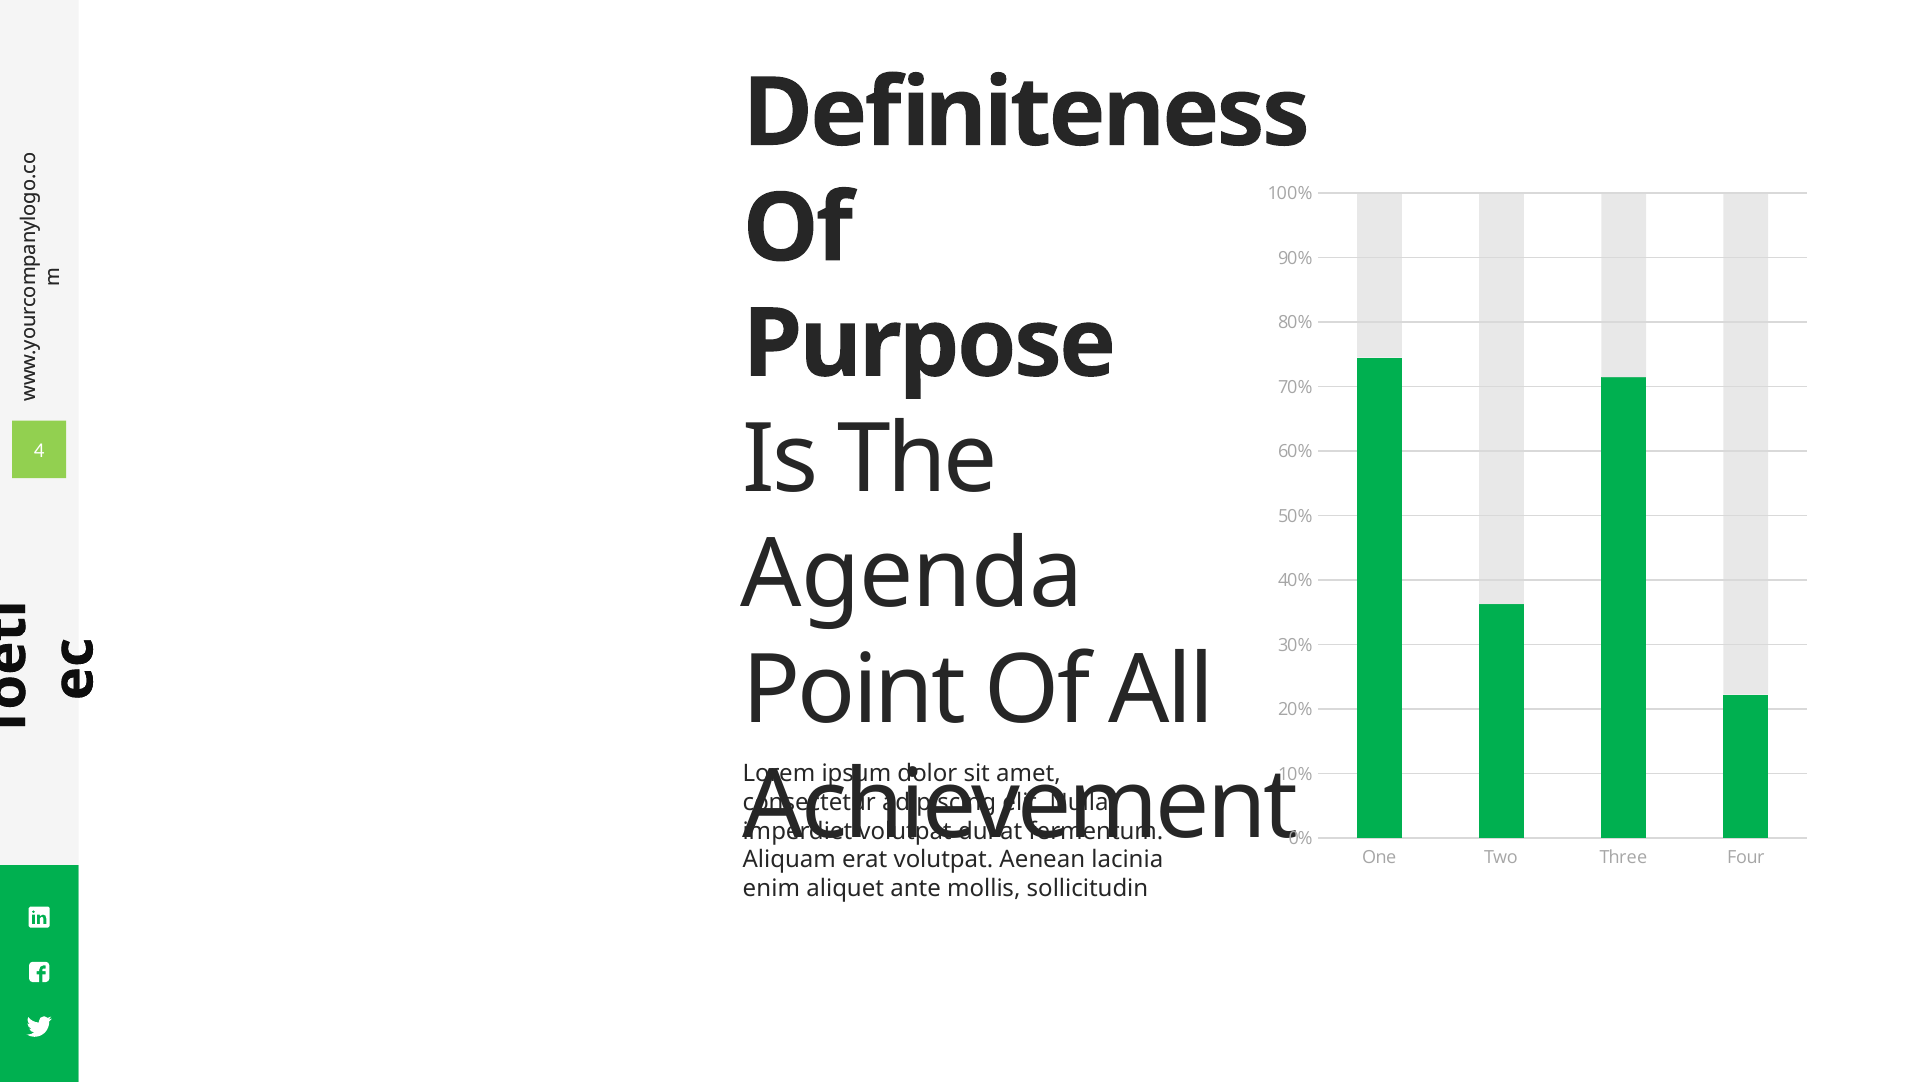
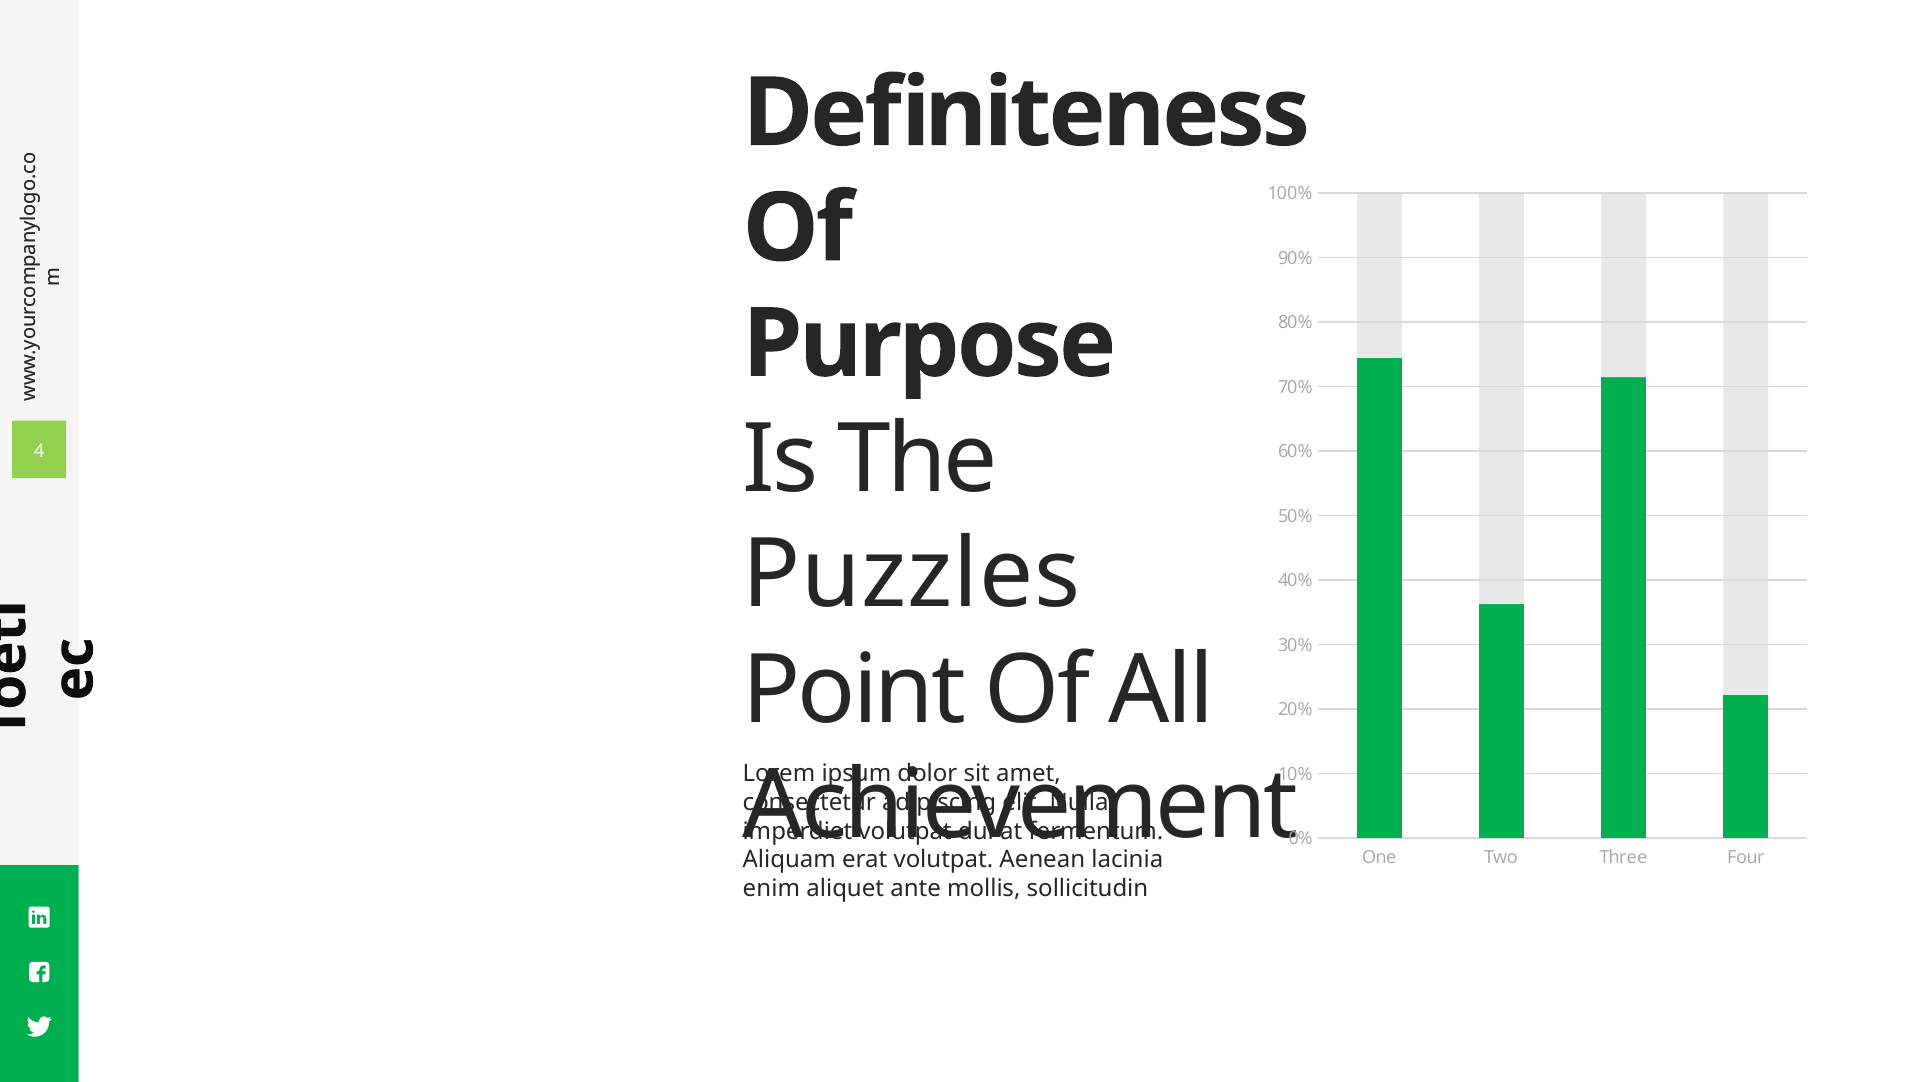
Agenda: Agenda -> Puzzles
